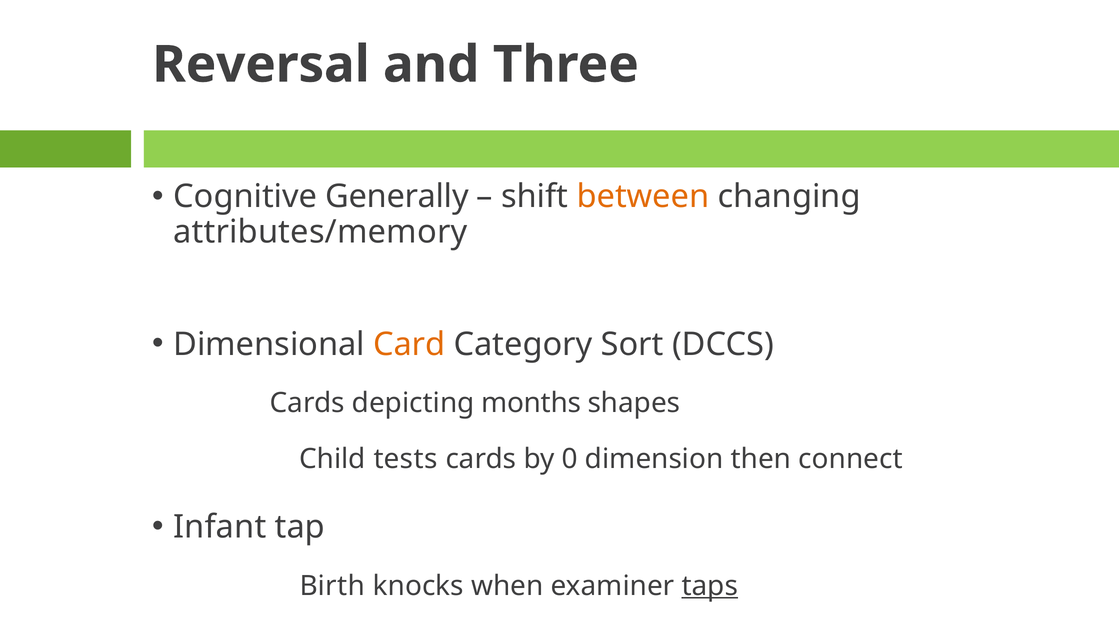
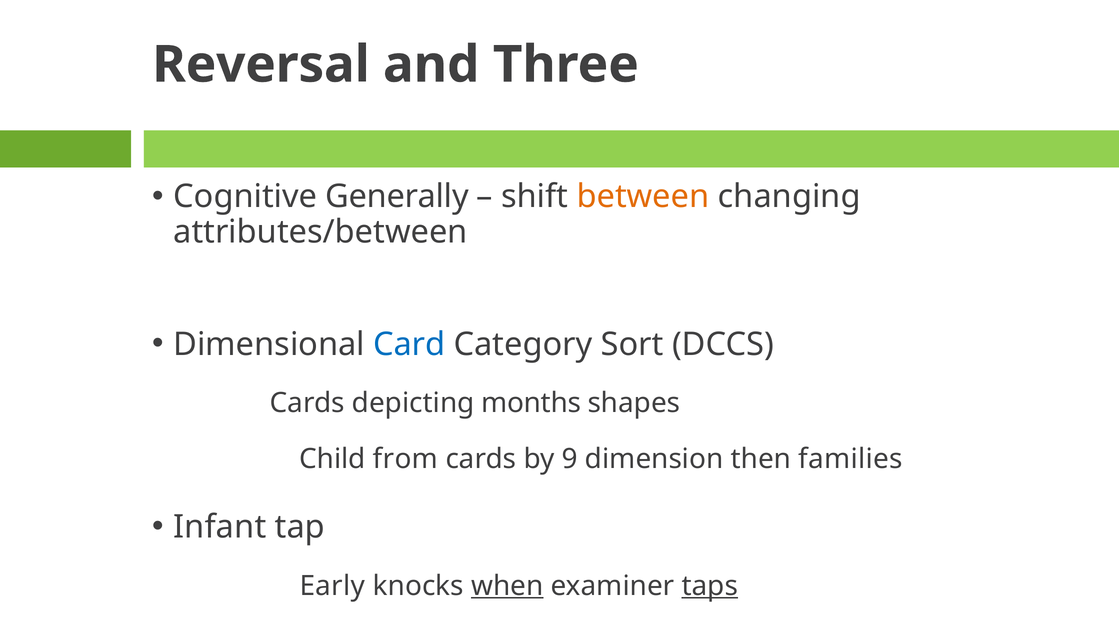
attributes/memory: attributes/memory -> attributes/between
Card colour: orange -> blue
tests: tests -> from
0: 0 -> 9
connect: connect -> families
Birth: Birth -> Early
when underline: none -> present
